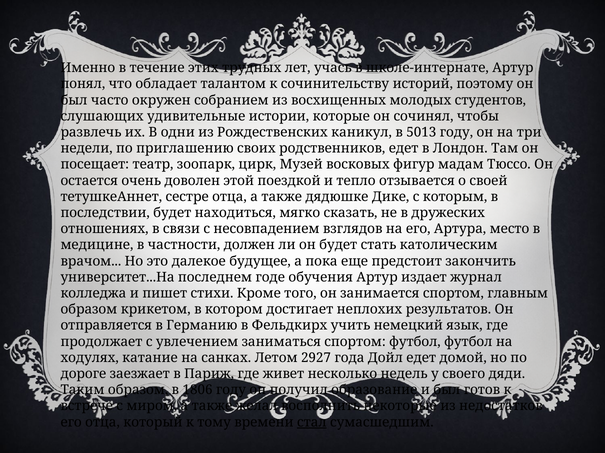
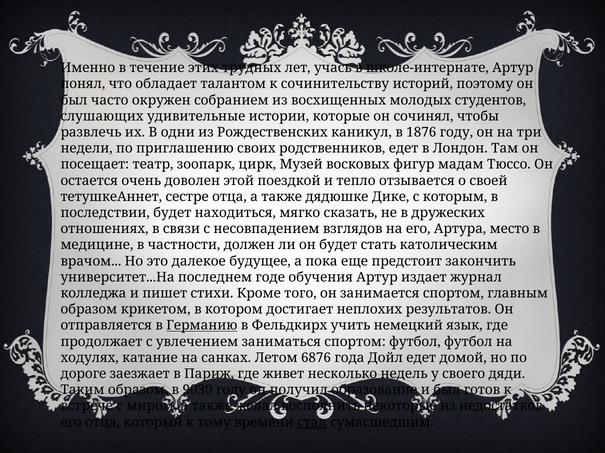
5013: 5013 -> 1876
Германию underline: none -> present
2927: 2927 -> 6876
1806: 1806 -> 9030
